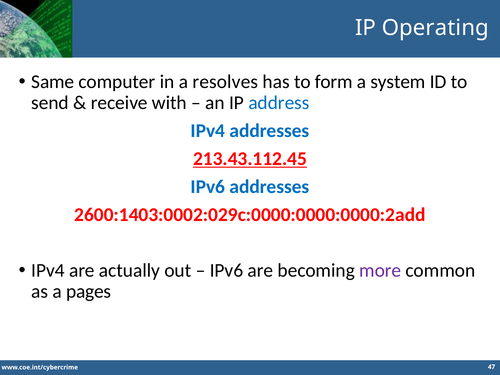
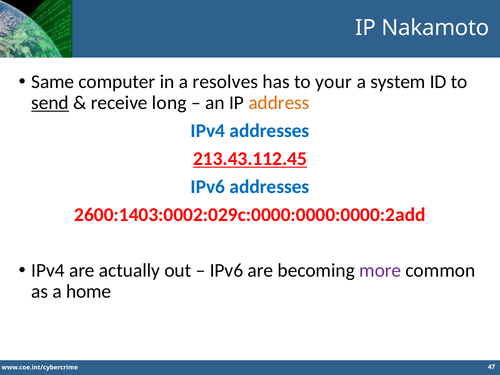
Operating: Operating -> Nakamoto
form: form -> your
send underline: none -> present
with: with -> long
address colour: blue -> orange
pages: pages -> home
